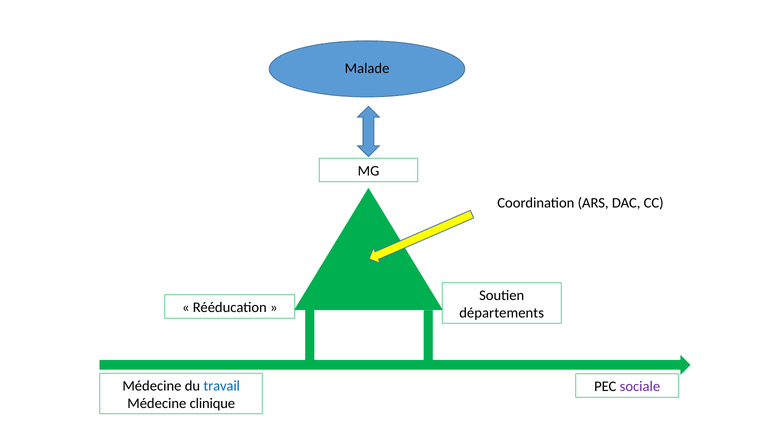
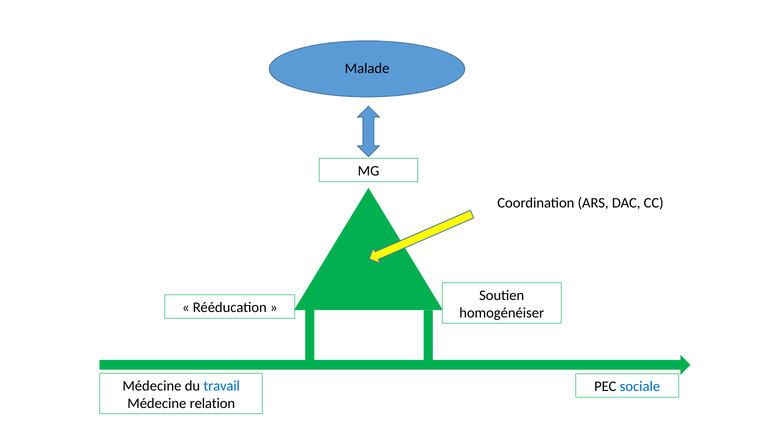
départements: départements -> homogénéiser
sociale colour: purple -> blue
clinique: clinique -> relation
